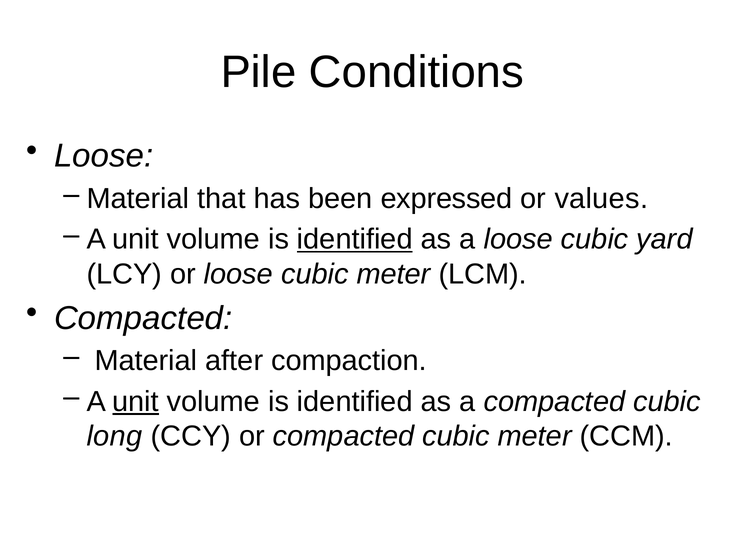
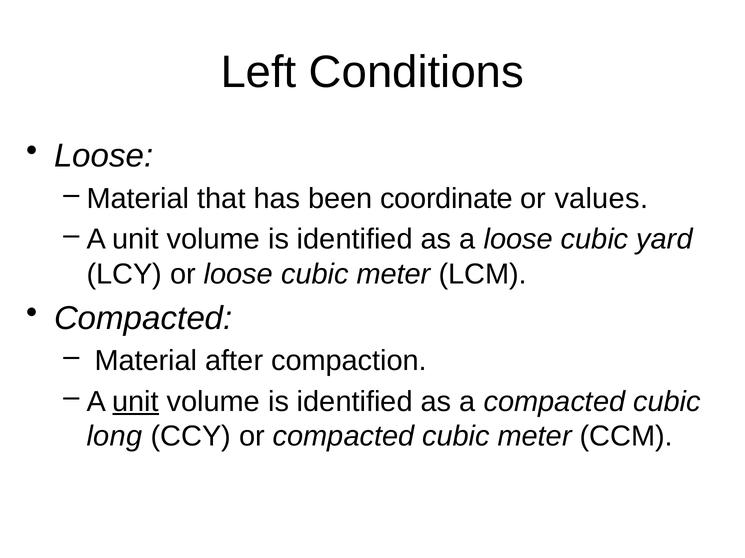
Pile: Pile -> Left
expressed: expressed -> coordinate
identified at (355, 240) underline: present -> none
